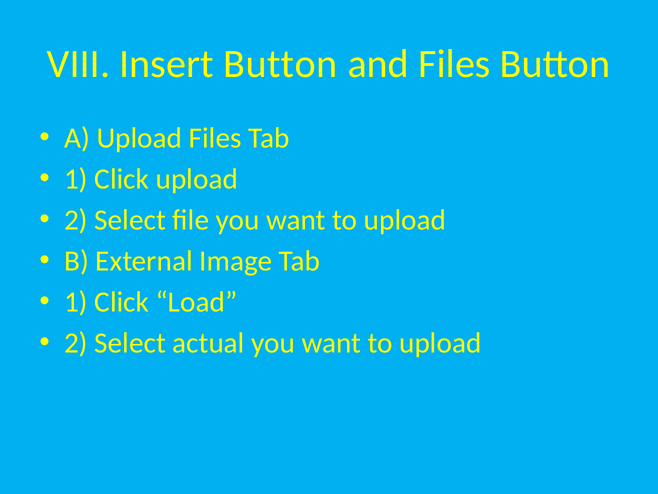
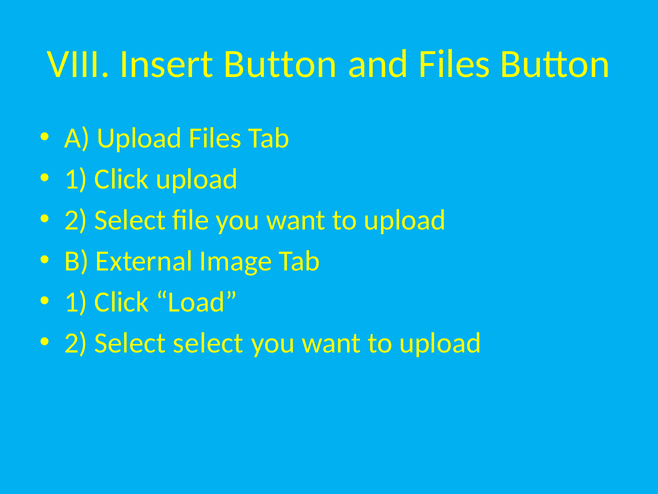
Select actual: actual -> select
